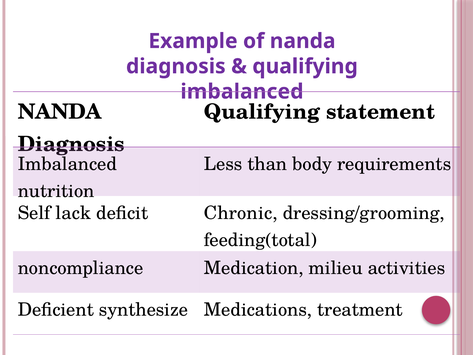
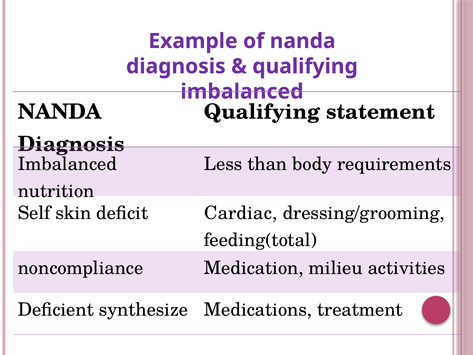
lack: lack -> skin
Chronic: Chronic -> Cardiac
